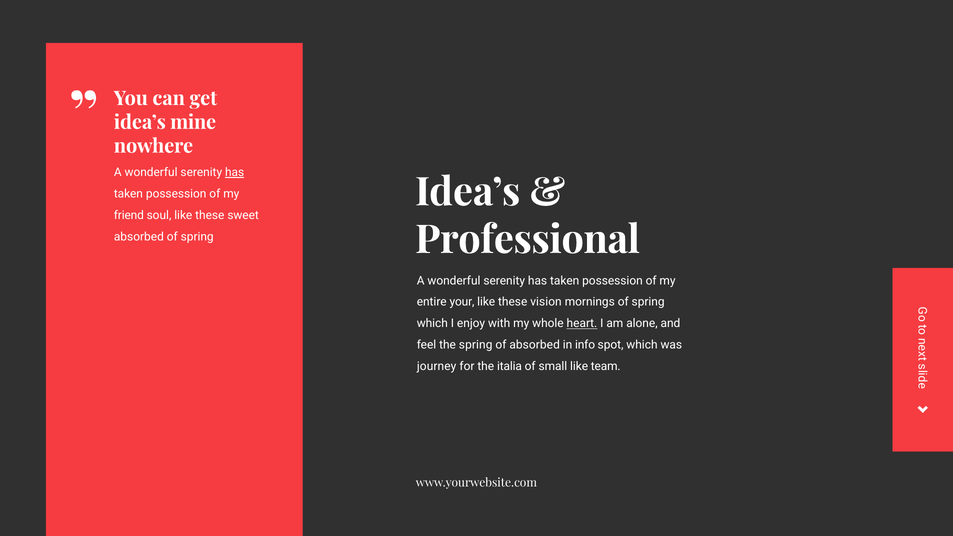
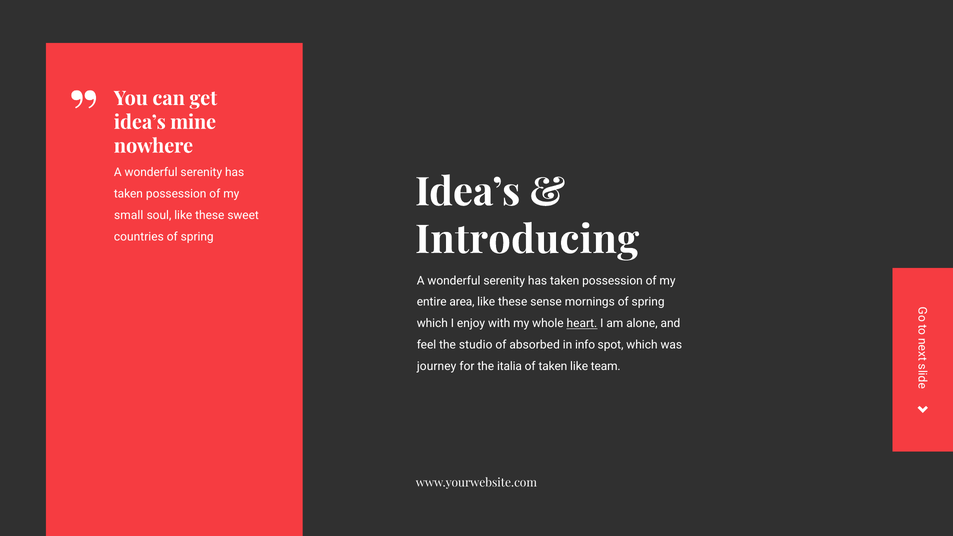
has at (235, 172) underline: present -> none
friend: friend -> small
Professional: Professional -> Introducing
absorbed at (139, 237): absorbed -> countries
your: your -> area
vision: vision -> sense
the spring: spring -> studio
of small: small -> taken
